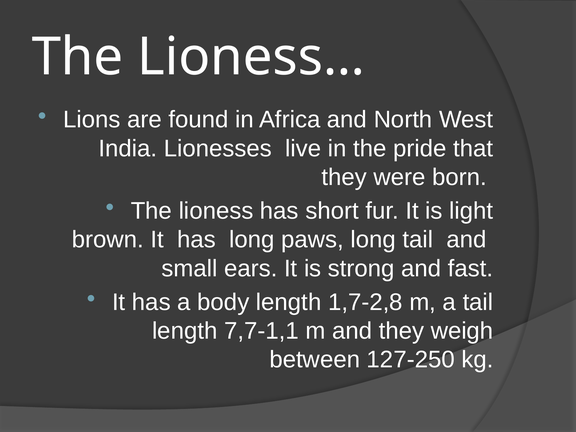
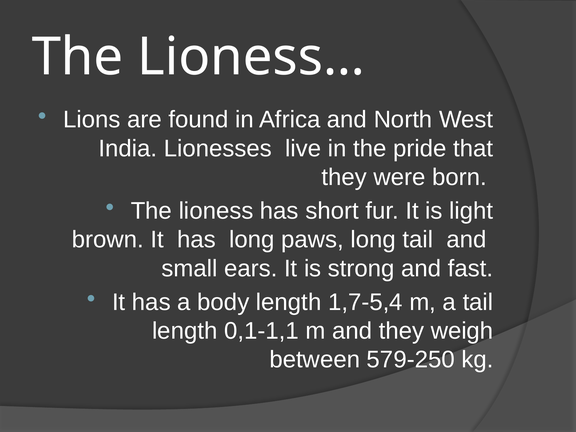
1,7-2,8: 1,7-2,8 -> 1,7-5,4
7,7-1,1: 7,7-1,1 -> 0,1-1,1
127-250: 127-250 -> 579-250
